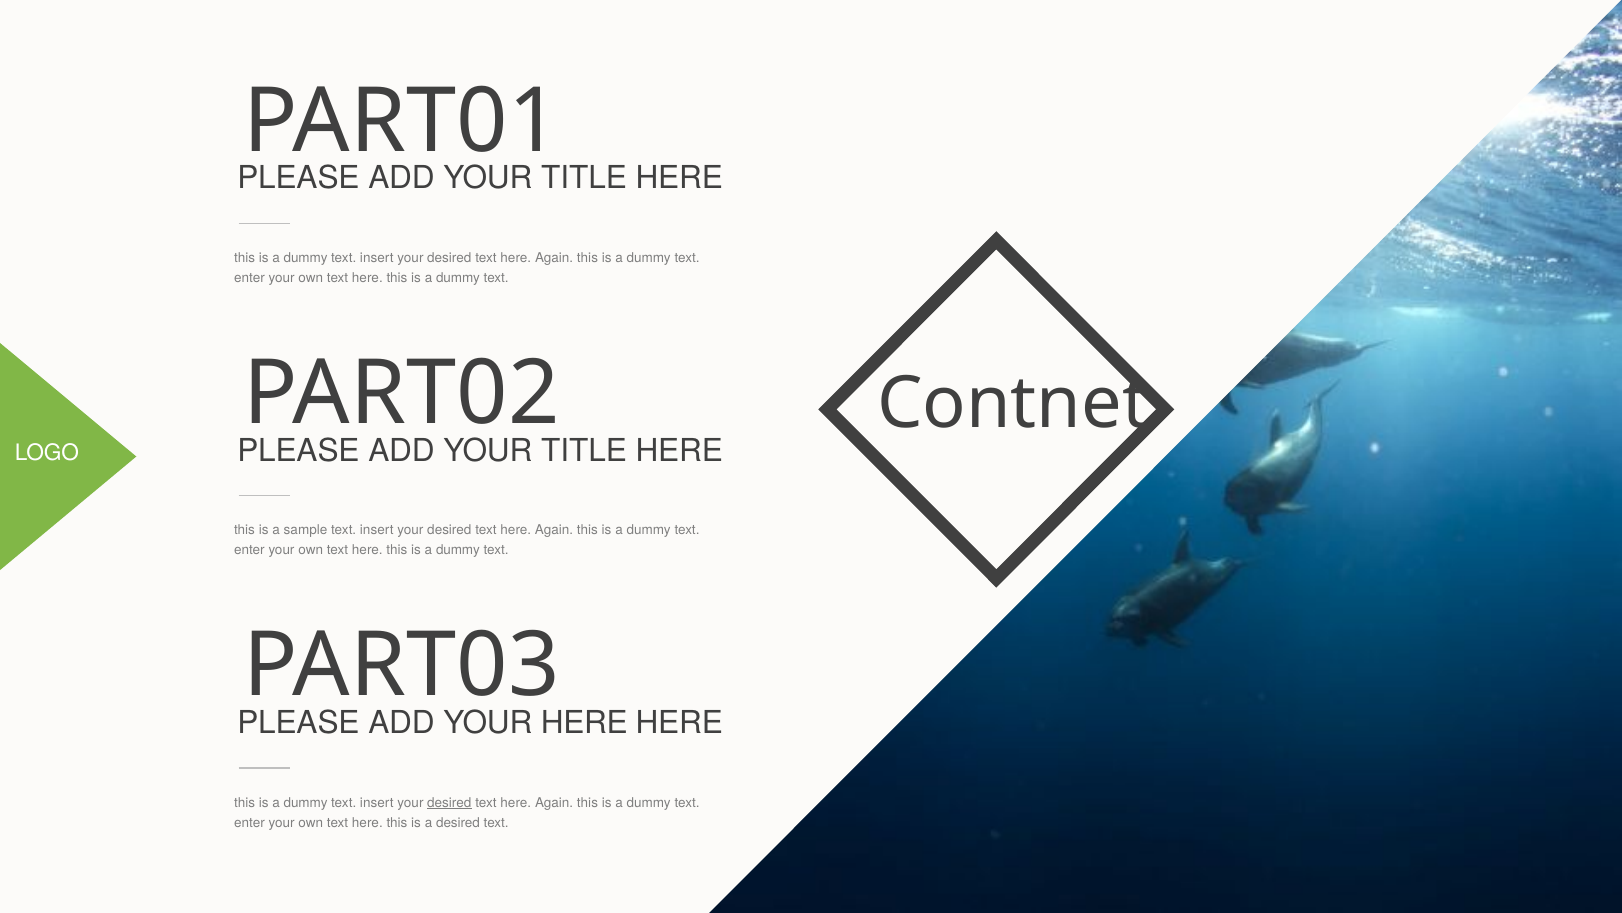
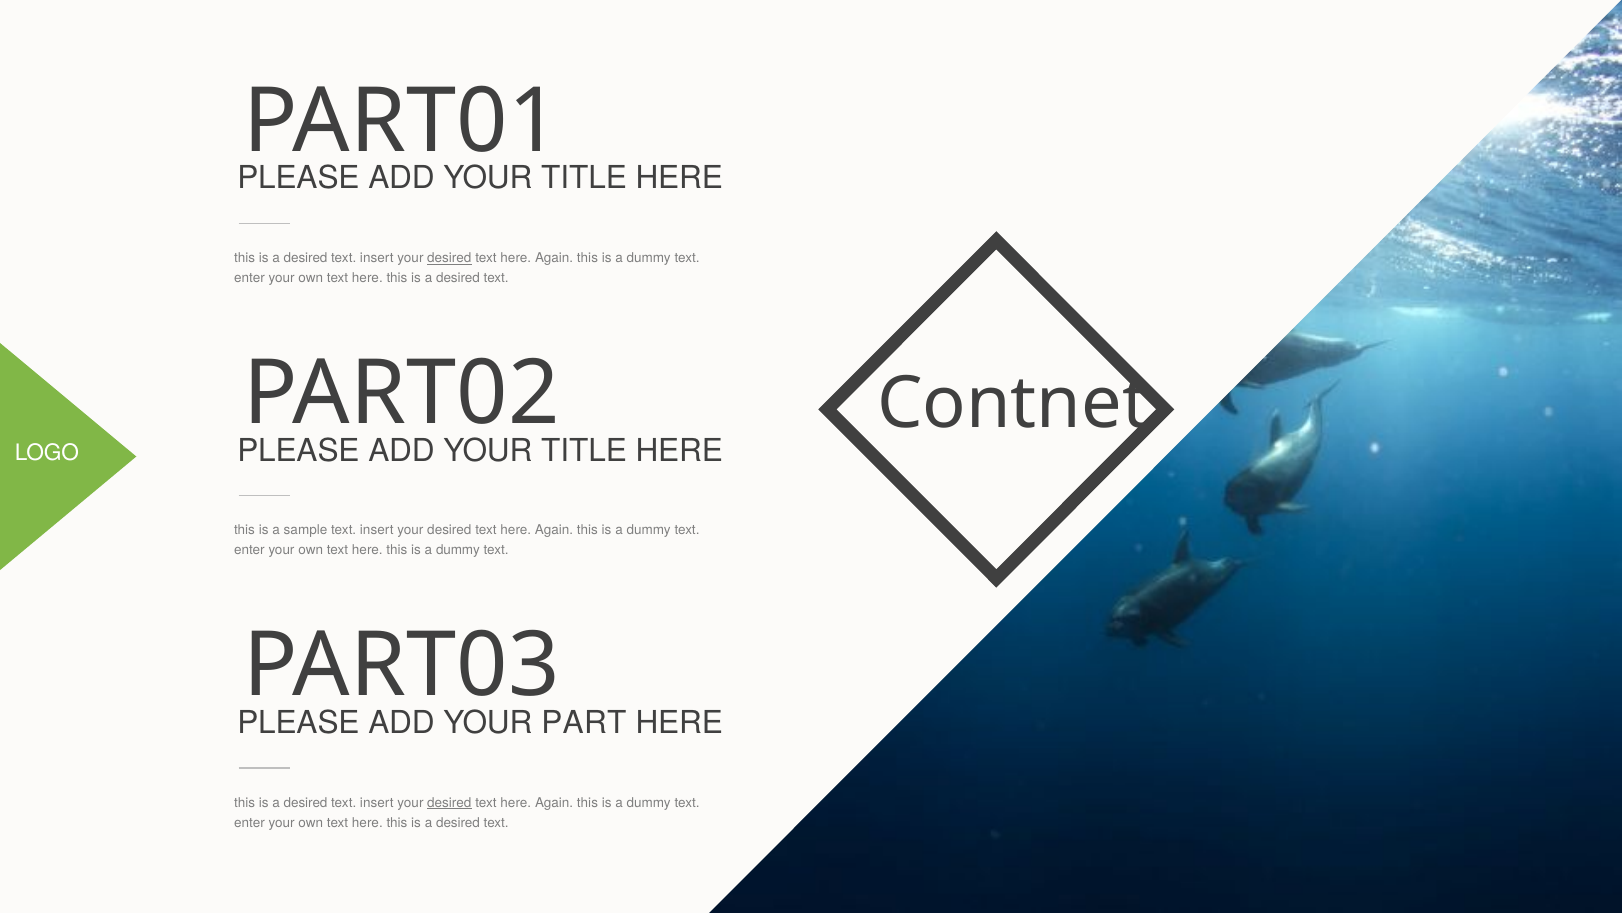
dummy at (306, 258): dummy -> desired
desired at (449, 258) underline: none -> present
dummy at (458, 278): dummy -> desired
HERE at (584, 722): HERE -> PART
dummy at (306, 802): dummy -> desired
